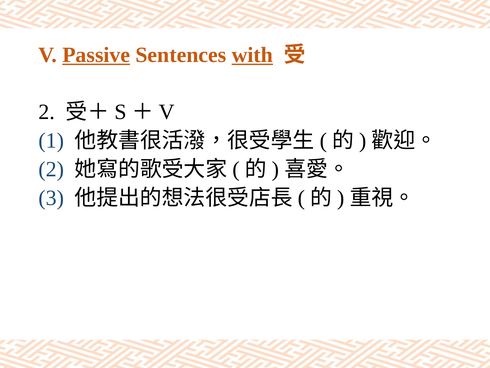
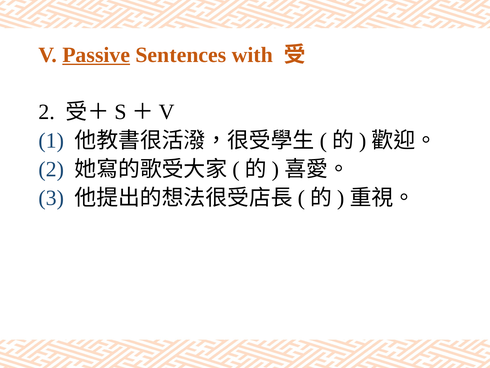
with underline: present -> none
